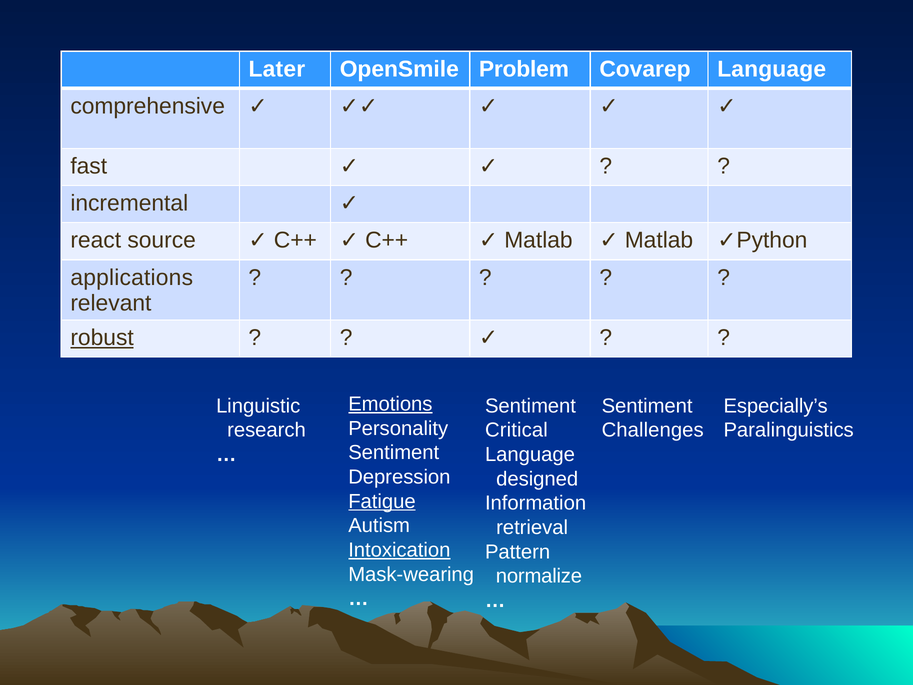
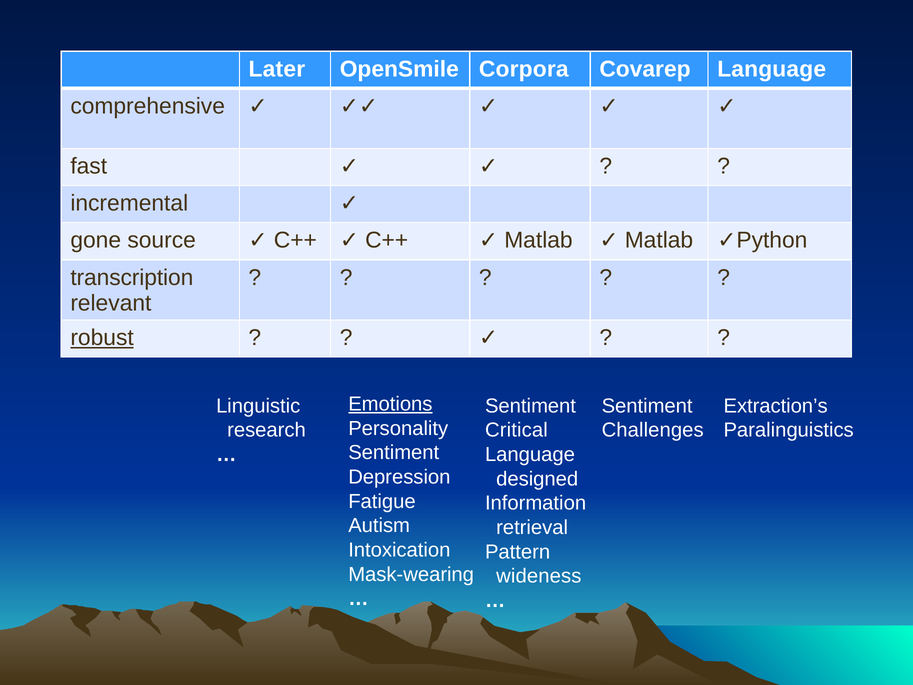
Problem: Problem -> Corpora
react: react -> gone
applications: applications -> transcription
Especially’s: Especially’s -> Extraction’s
Fatigue underline: present -> none
Intoxication underline: present -> none
normalize: normalize -> wideness
